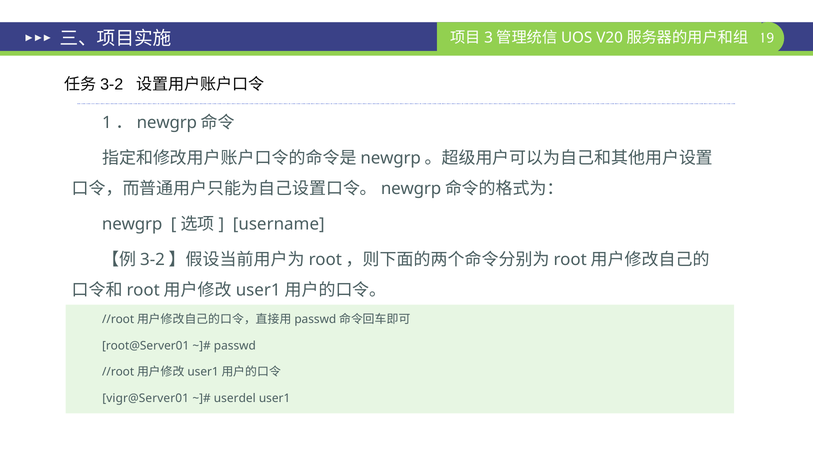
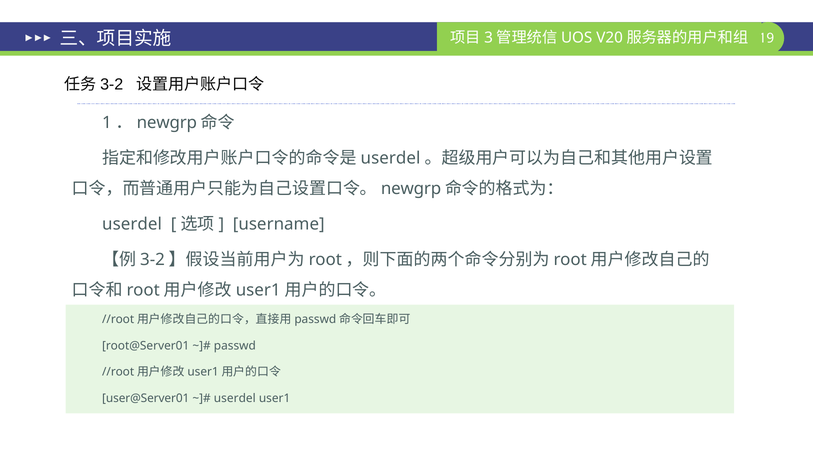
newgrp at (391, 158): newgrp -> userdel
newgrp at (132, 224): newgrp -> userdel
vigr@Server01: vigr@Server01 -> user@Server01
